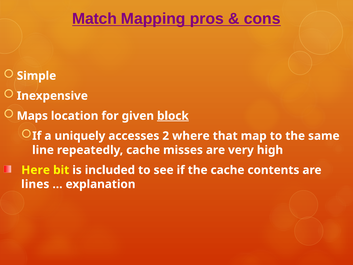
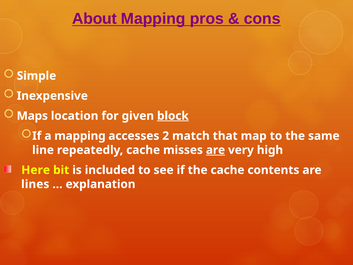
Match: Match -> About
a uniquely: uniquely -> mapping
where: where -> match
are at (215, 150) underline: none -> present
